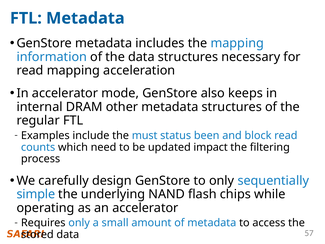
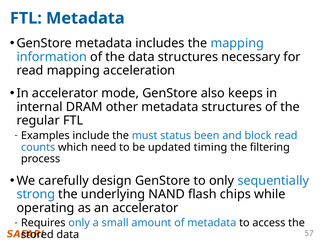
impact: impact -> timing
simple: simple -> strong
